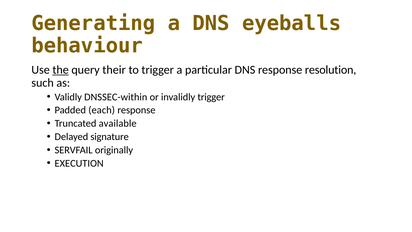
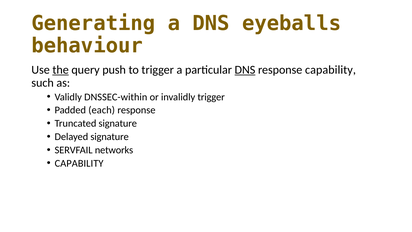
their: their -> push
DNS at (245, 70) underline: none -> present
response resolution: resolution -> capability
Truncated available: available -> signature
originally: originally -> networks
EXECUTION at (79, 163): EXECUTION -> CAPABILITY
